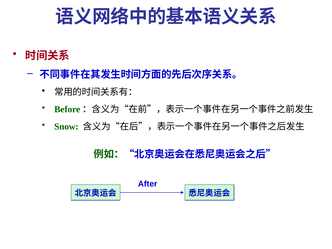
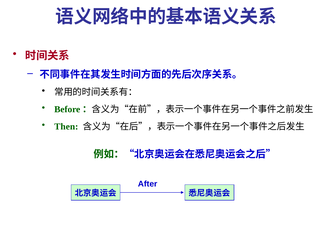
Snow: Snow -> Then
